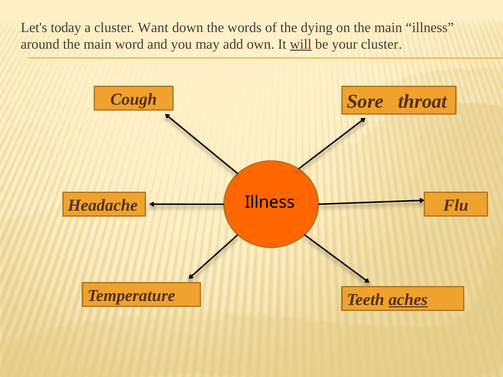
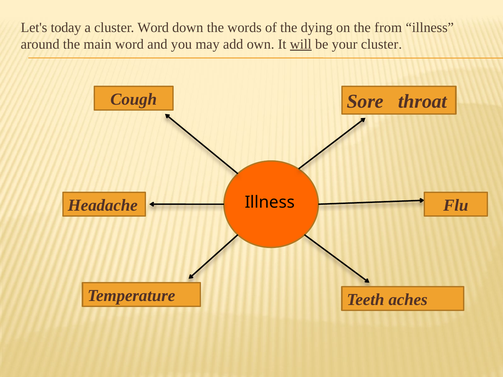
cluster Want: Want -> Word
on the main: main -> from
aches underline: present -> none
